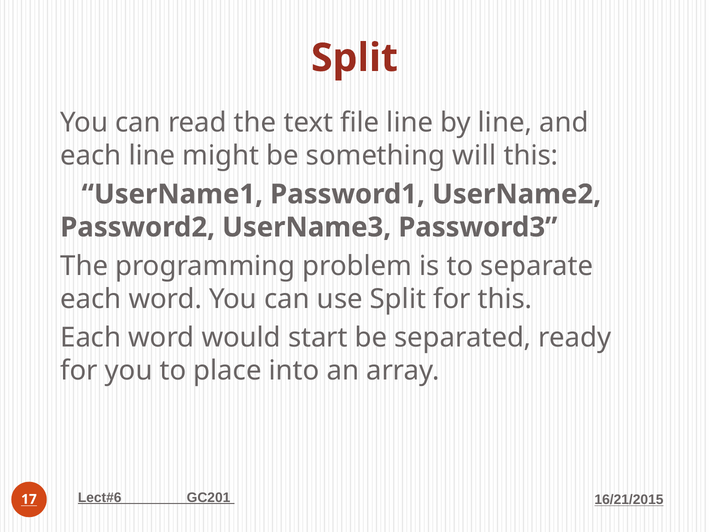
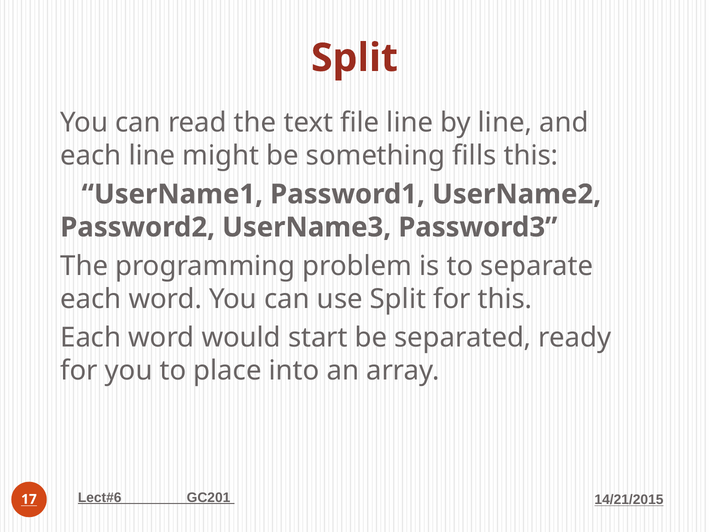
will: will -> fills
16/21/2015: 16/21/2015 -> 14/21/2015
